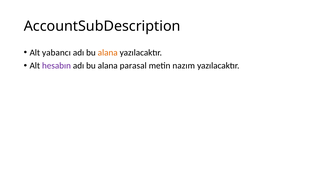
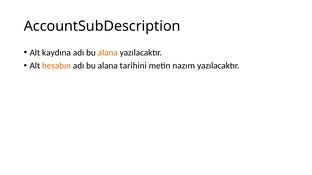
yabancı: yabancı -> kaydına
hesabın colour: purple -> orange
parasal: parasal -> tarihini
